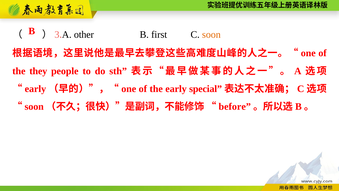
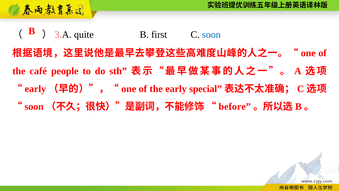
other: other -> quite
soon at (211, 35) colour: orange -> blue
they: they -> café
